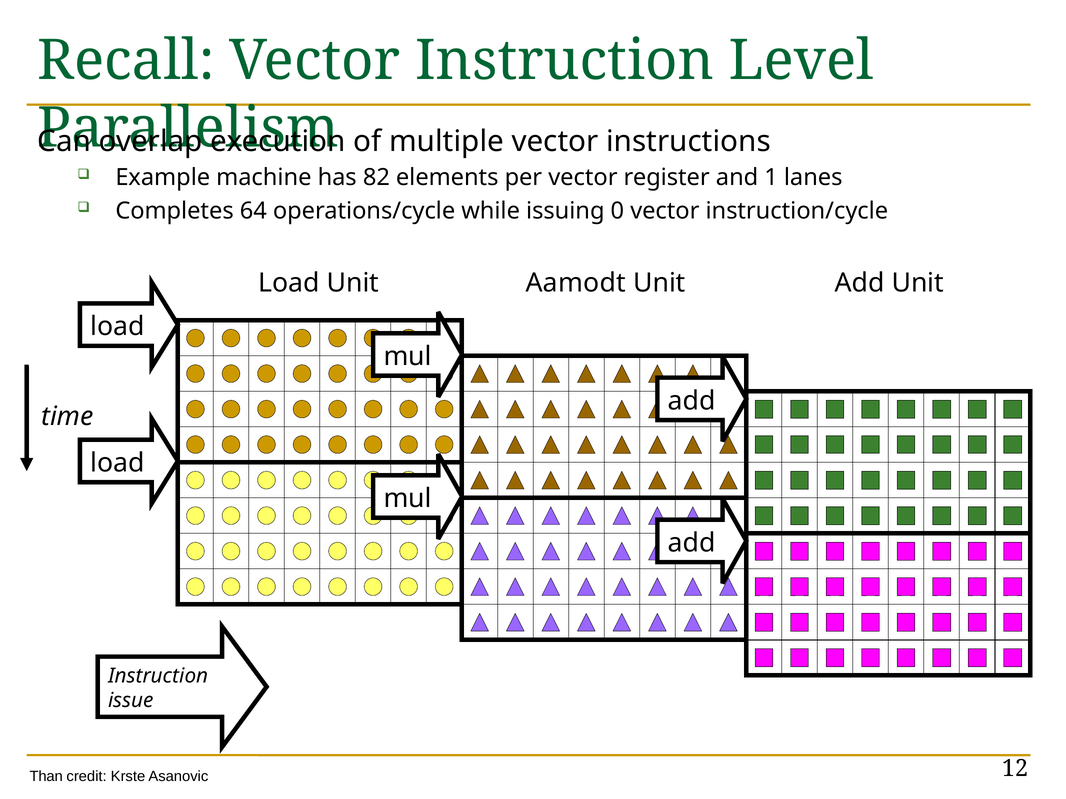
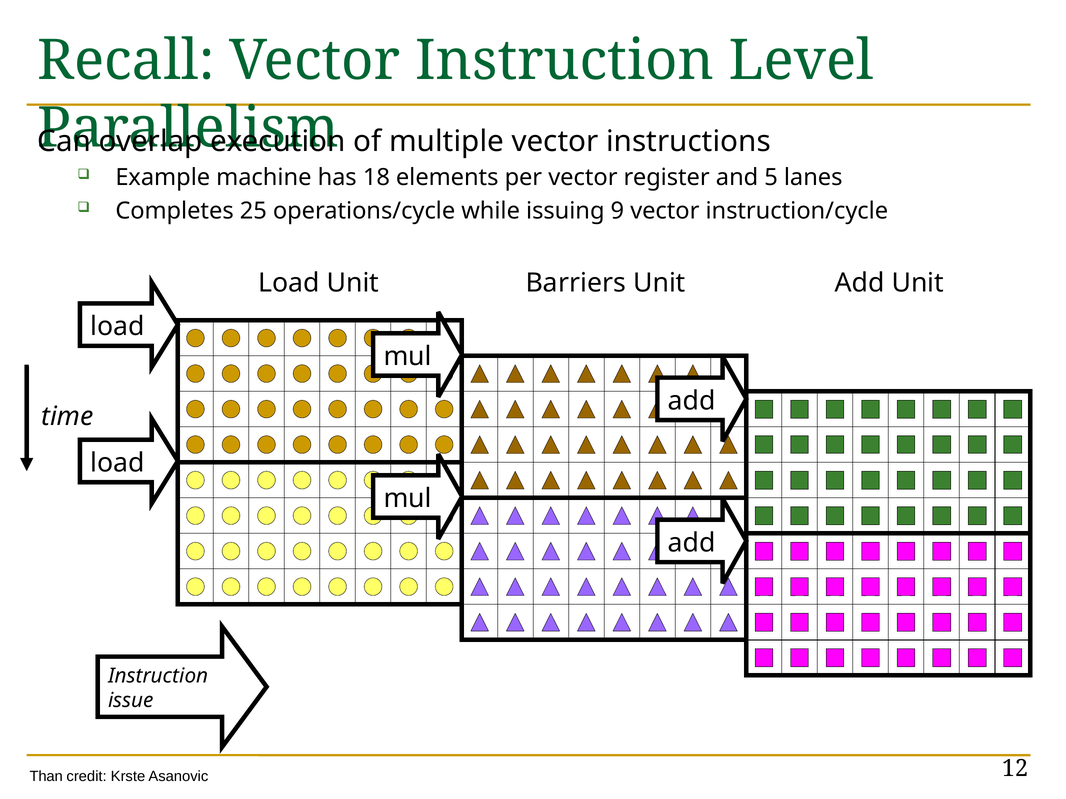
82: 82 -> 18
1: 1 -> 5
64: 64 -> 25
0: 0 -> 9
Aamodt: Aamodt -> Barriers
